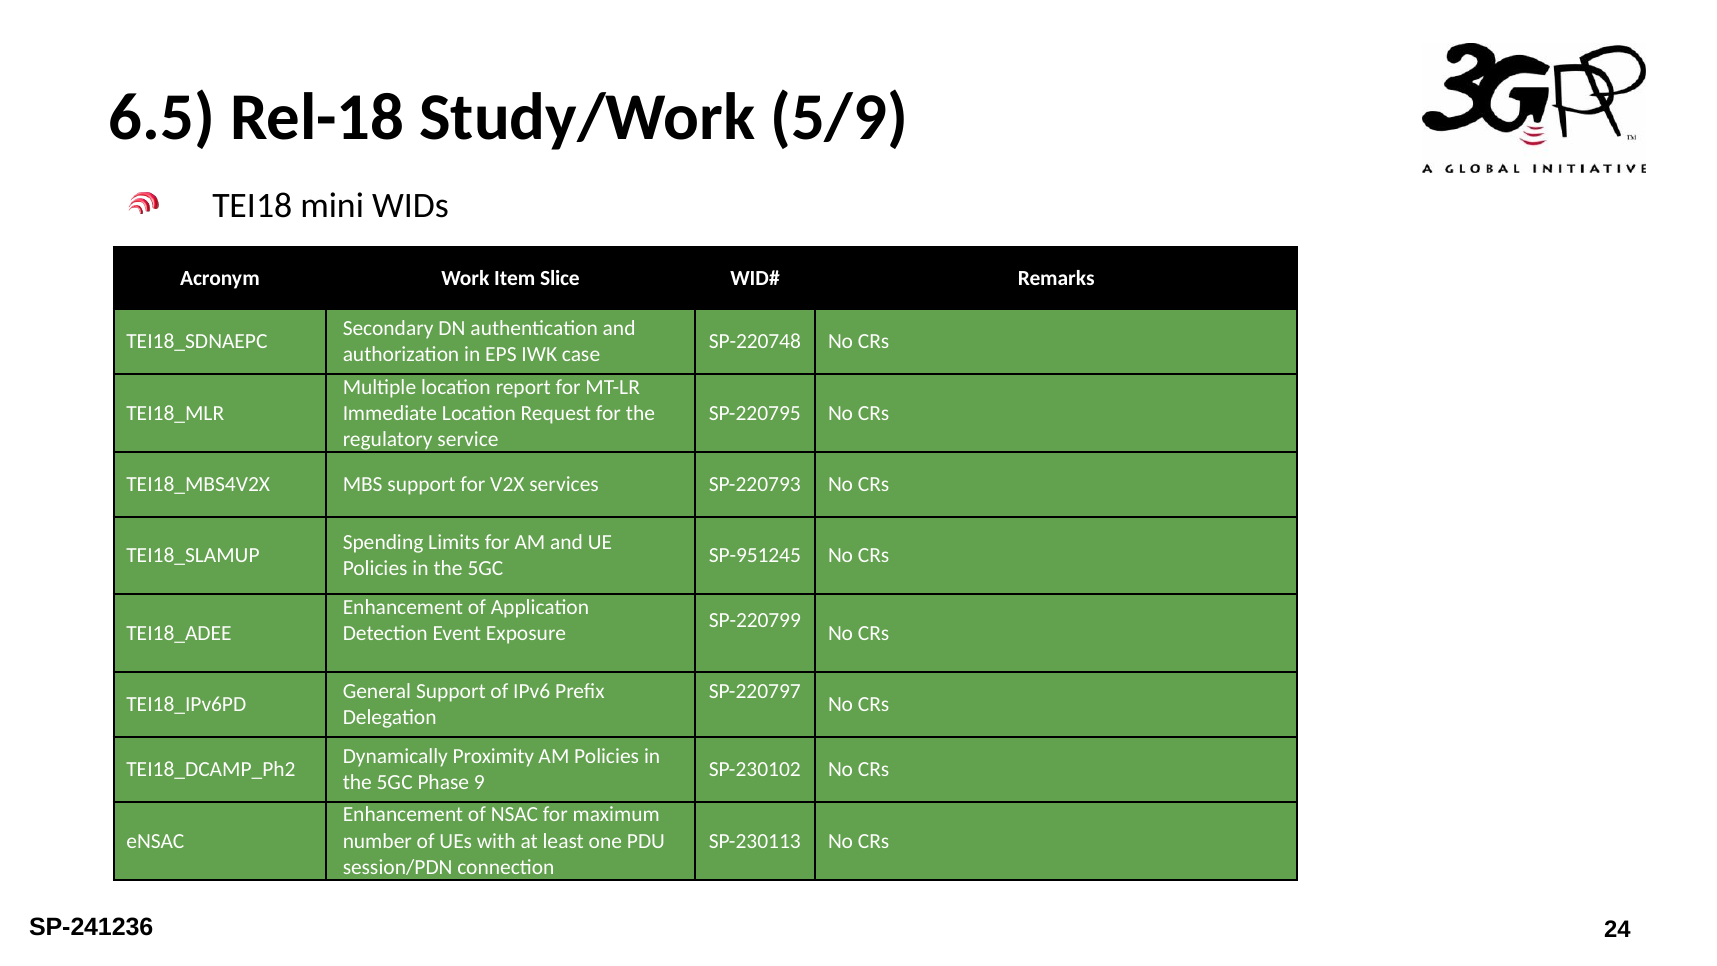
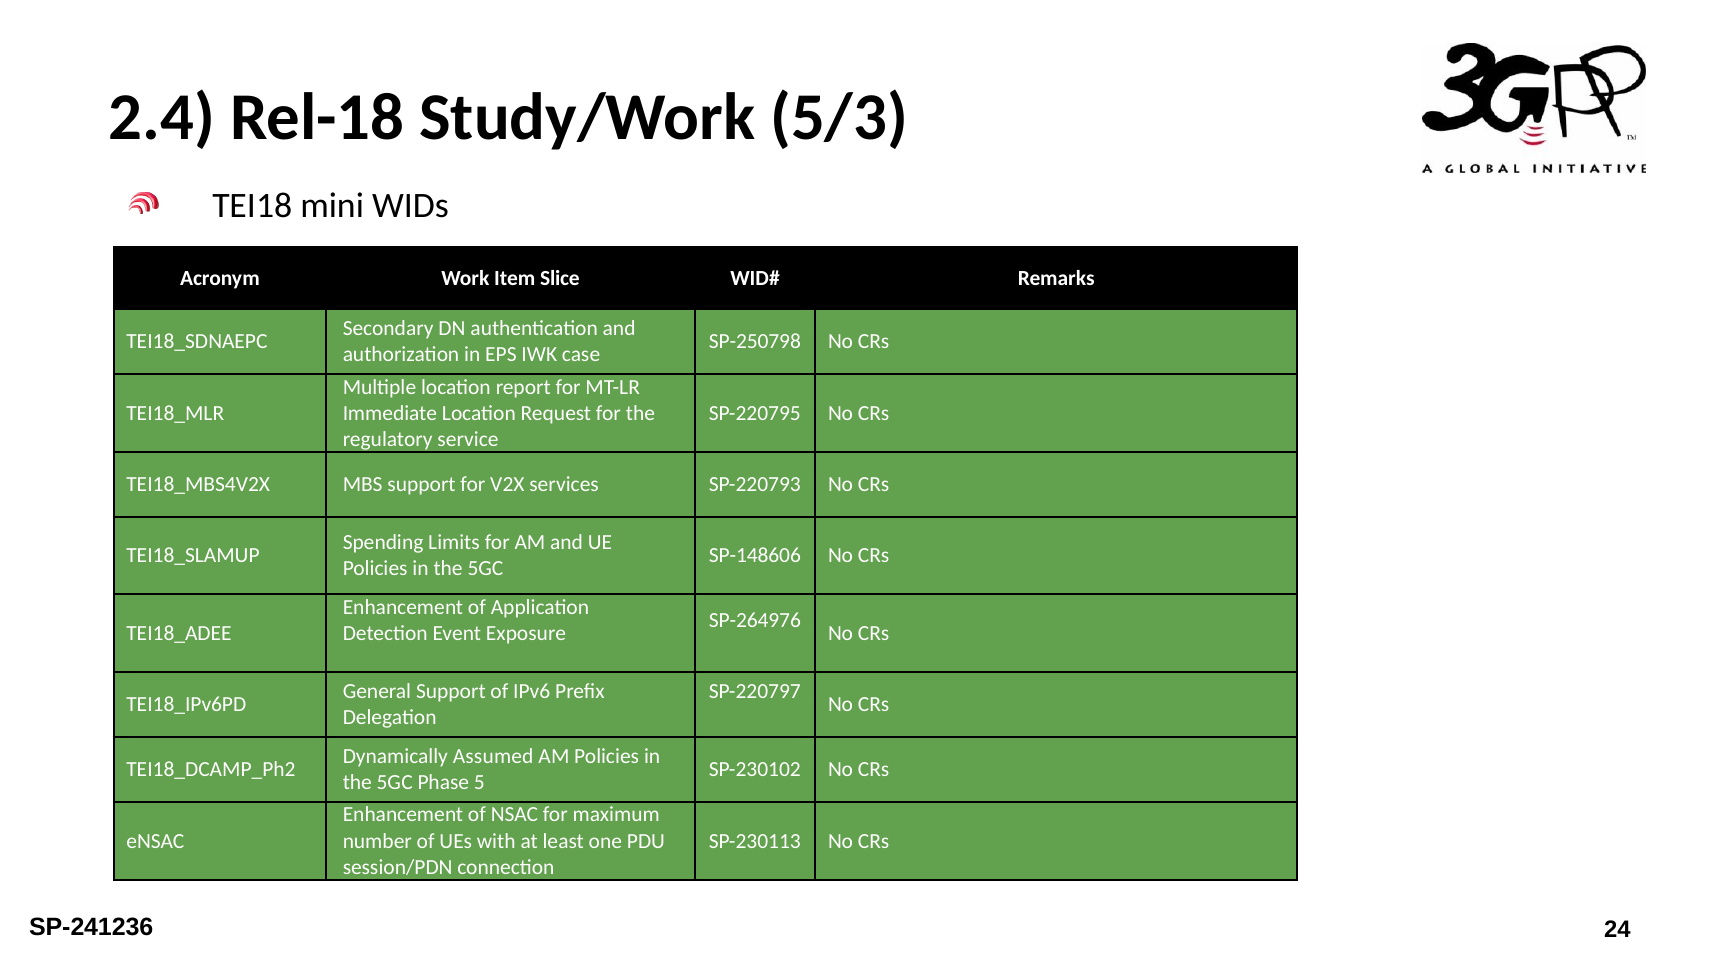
6.5: 6.5 -> 2.4
5/9: 5/9 -> 5/3
SP-220748: SP-220748 -> SP-250798
SP-951245: SP-951245 -> SP-148606
SP-220799: SP-220799 -> SP-264976
Proximity: Proximity -> Assumed
9: 9 -> 5
